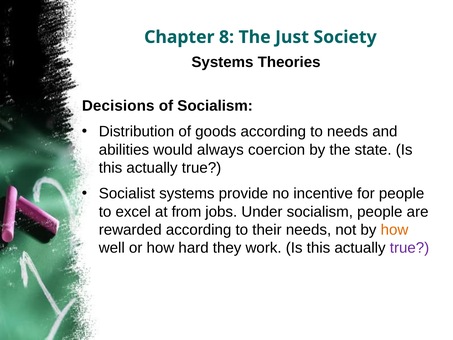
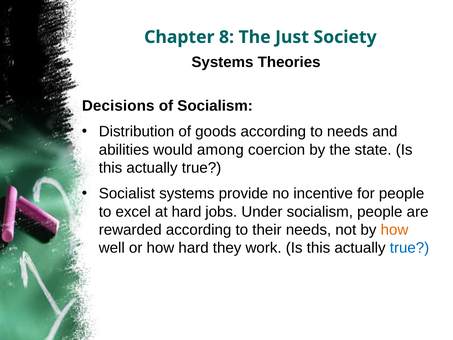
always: always -> among
at from: from -> hard
true at (410, 248) colour: purple -> blue
